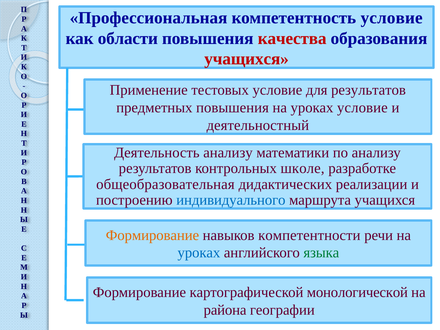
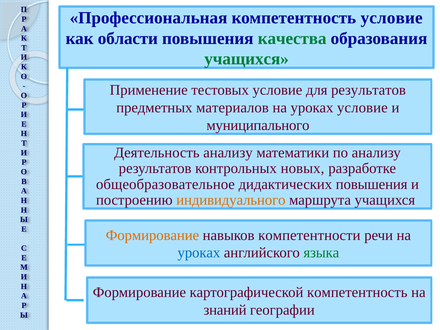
качества colour: red -> green
учащихся at (247, 59) colour: red -> green
предметных повышения: повышения -> материалов
деятельностный: деятельностный -> муниципального
школе: школе -> новых
общеобразовательная: общеобразовательная -> общеобразовательное
дидактических реализации: реализации -> повышения
индивидуального colour: blue -> orange
картографической монологической: монологической -> компетентность
района: района -> знаний
